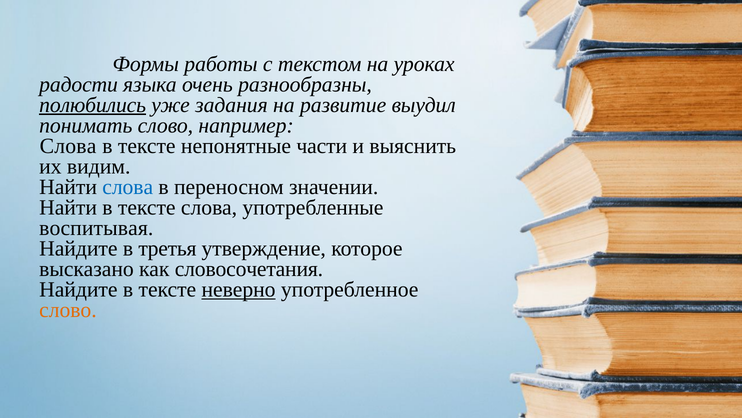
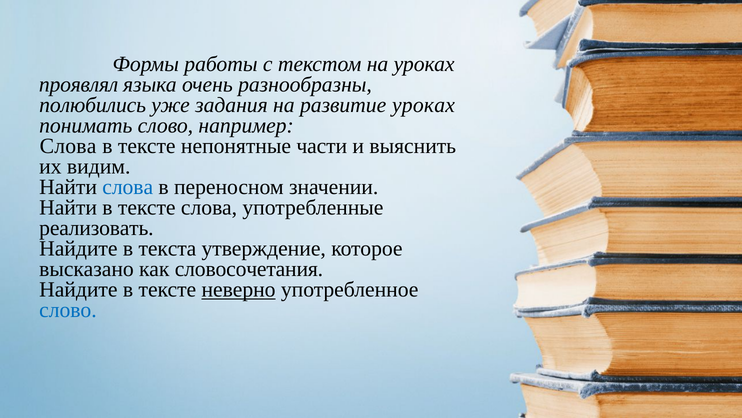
радости: радости -> проявлял
полюбились underline: present -> none
развитие выудил: выудил -> уроках
воспитывая: воспитывая -> реализовать
третья: третья -> текста
слово at (68, 310) colour: orange -> blue
